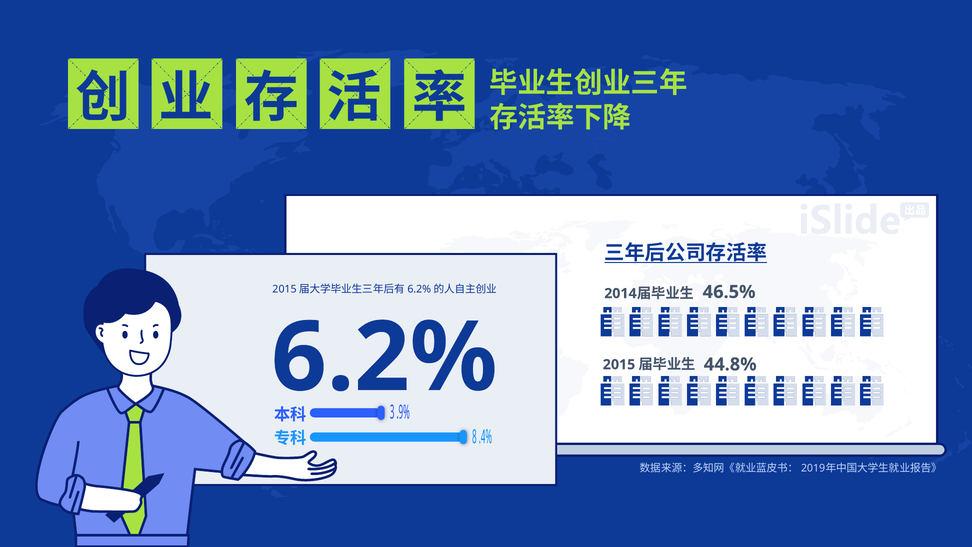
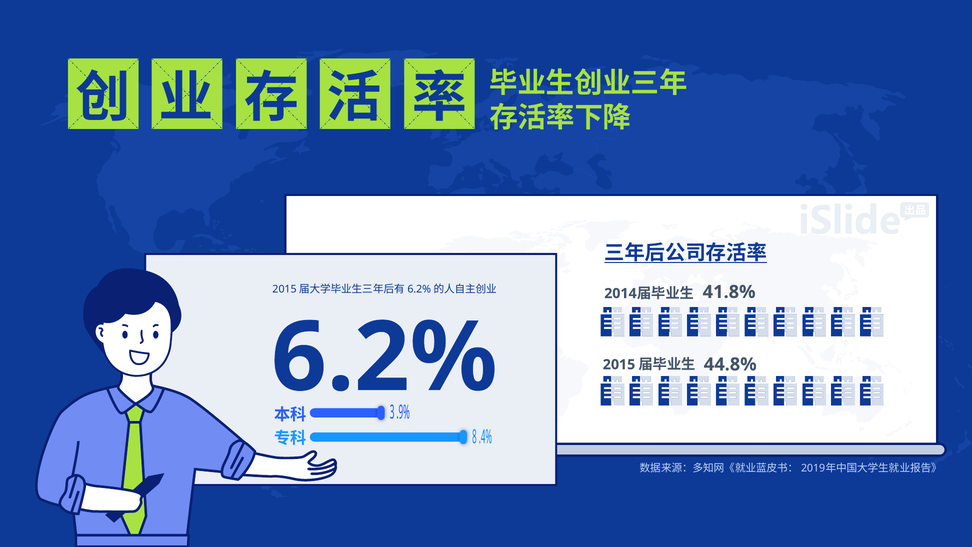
6.5%: 6.5% -> 1.8%
